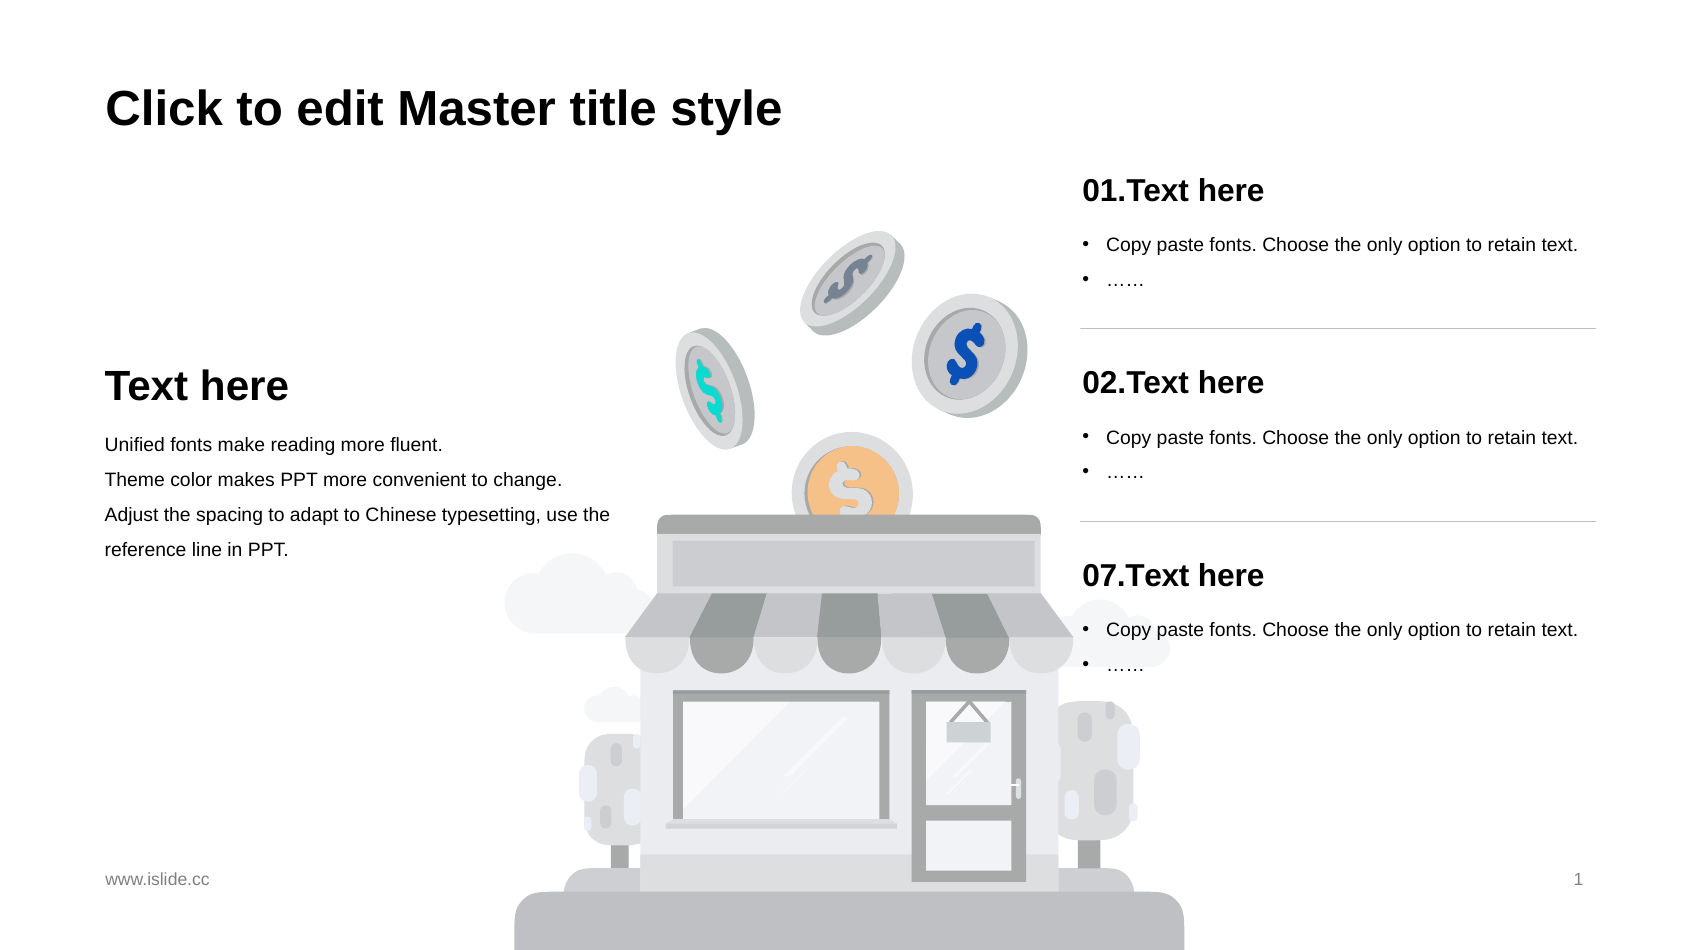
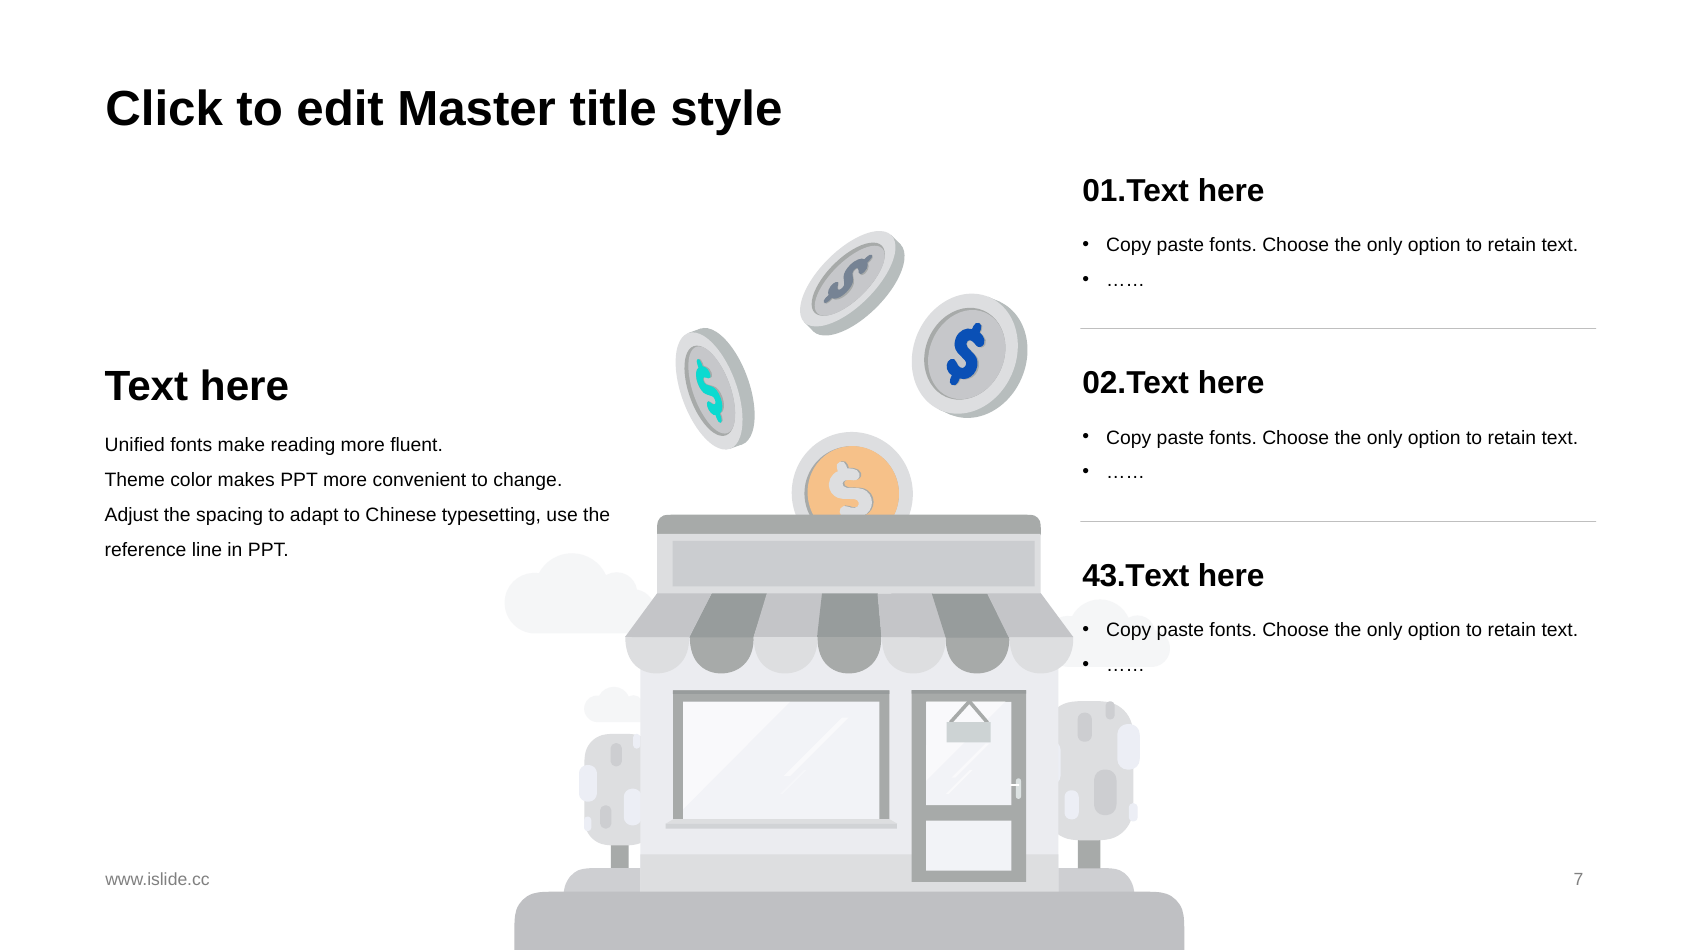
07.Text: 07.Text -> 43.Text
1: 1 -> 7
